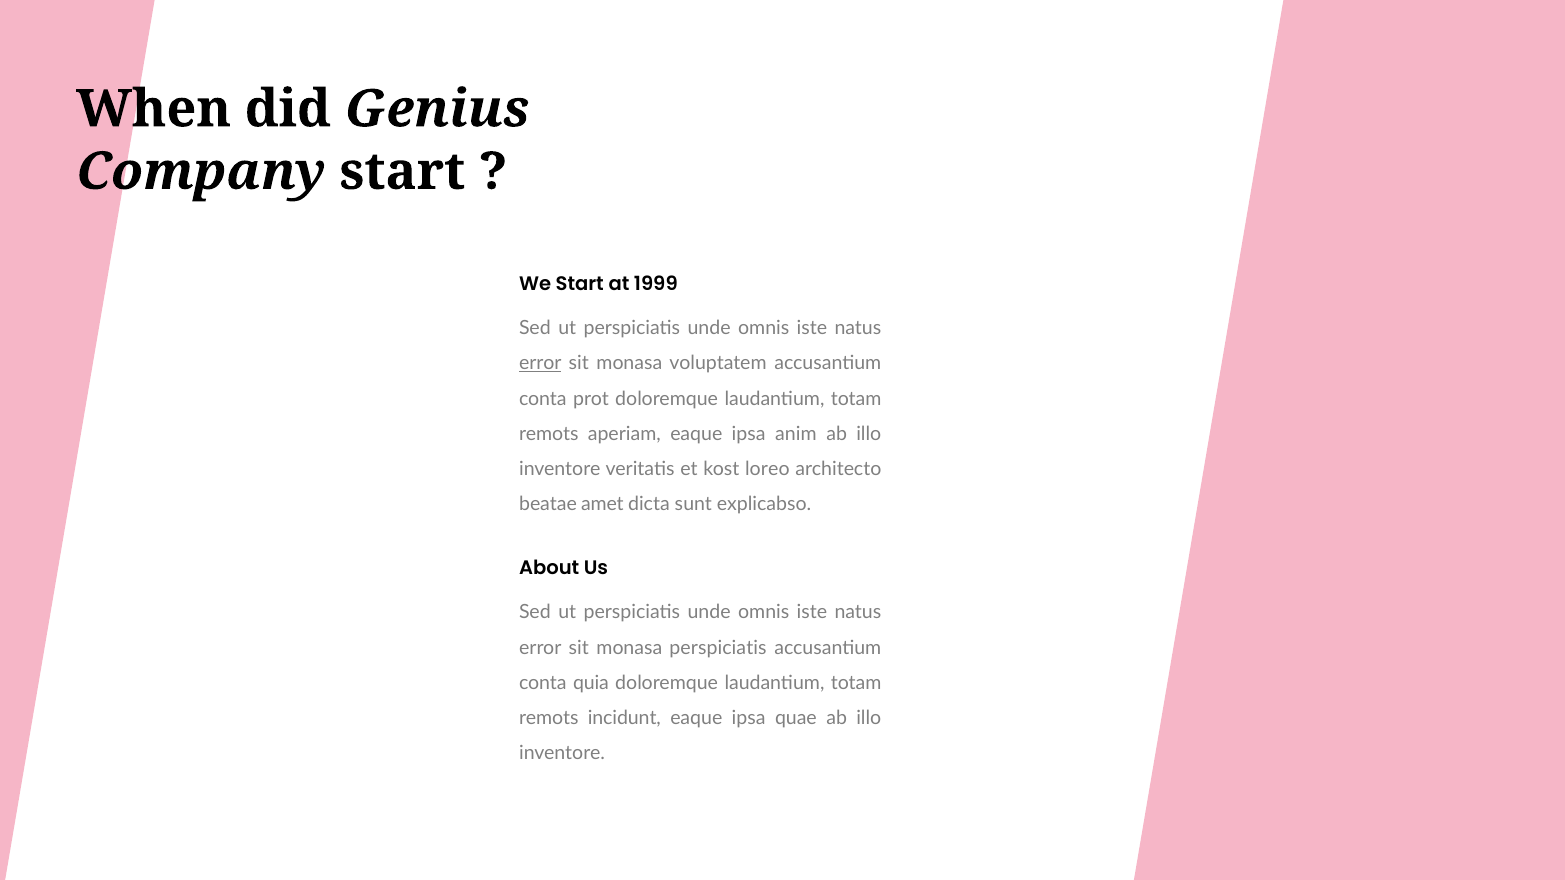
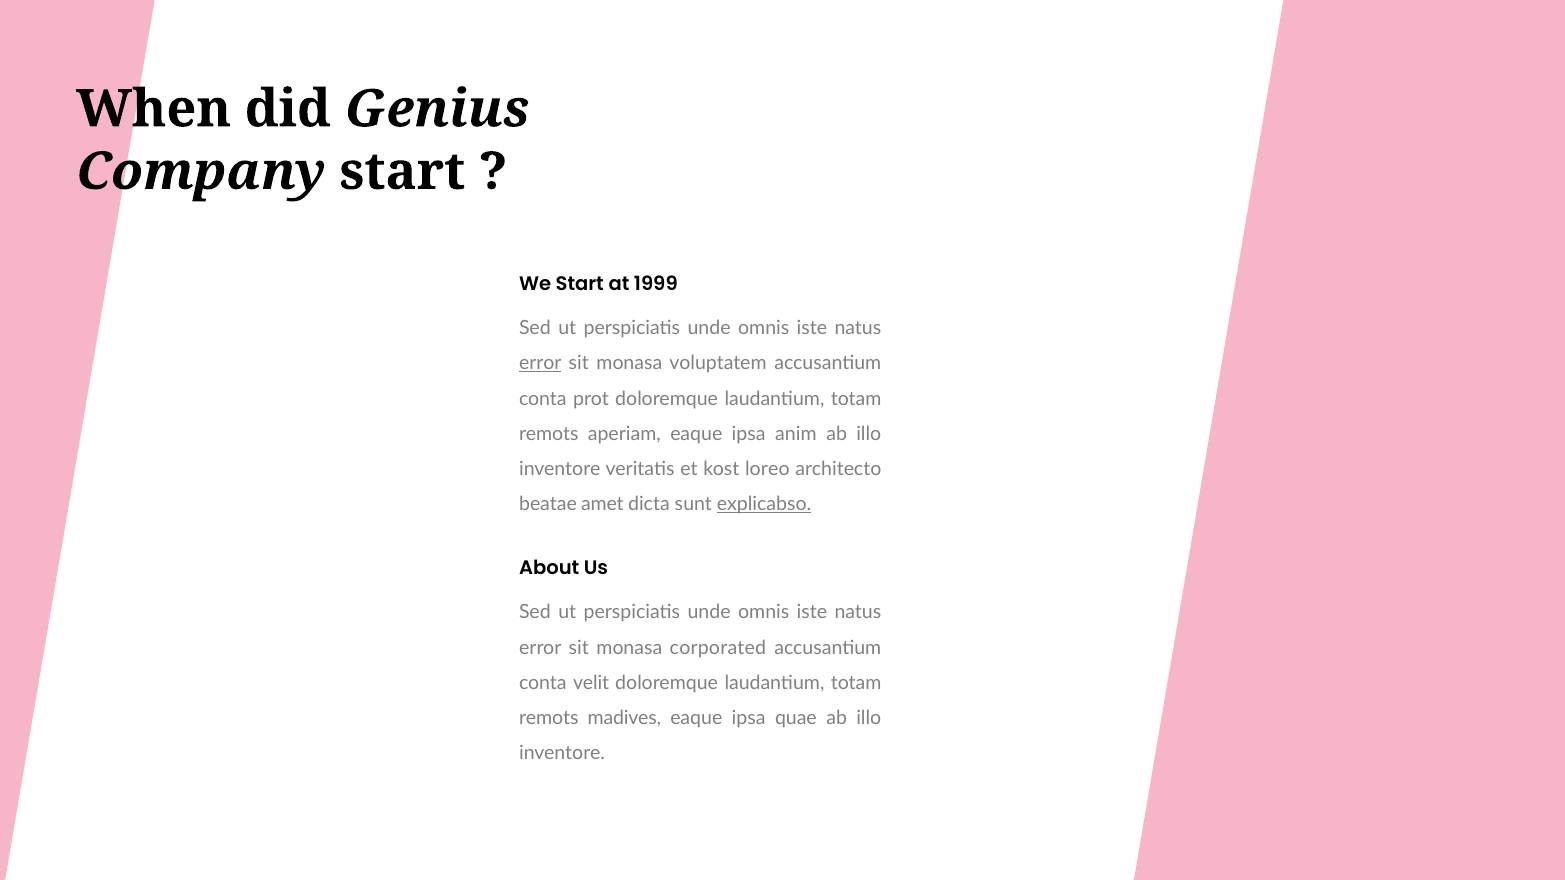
explicabso underline: none -> present
monasa perspiciatis: perspiciatis -> corporated
quia: quia -> velit
incidunt: incidunt -> madives
